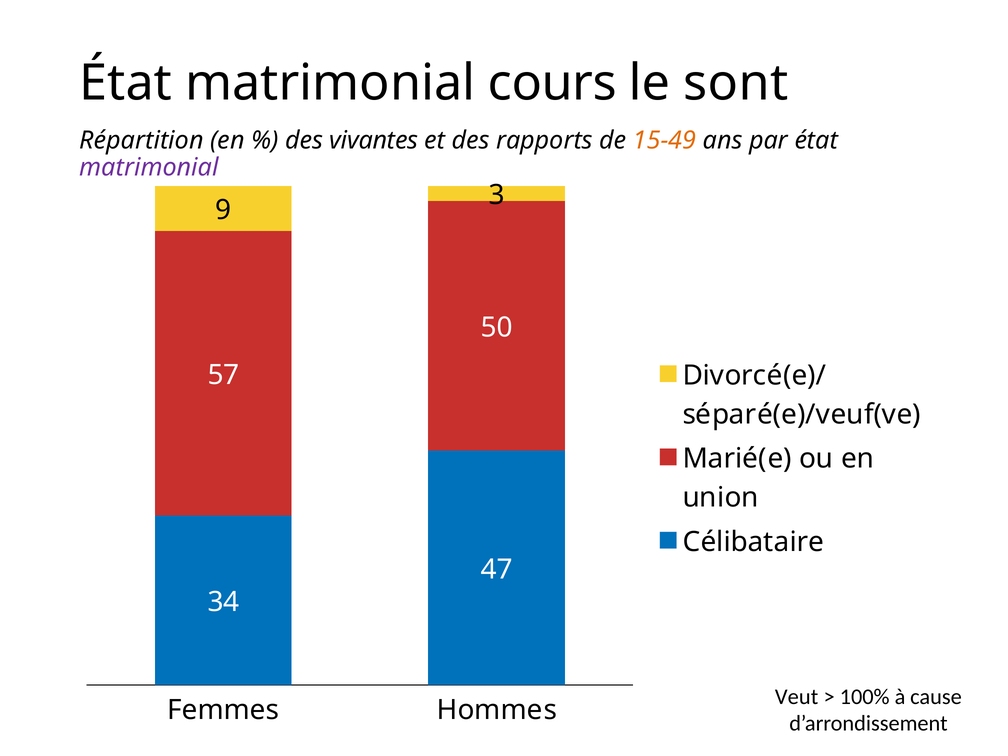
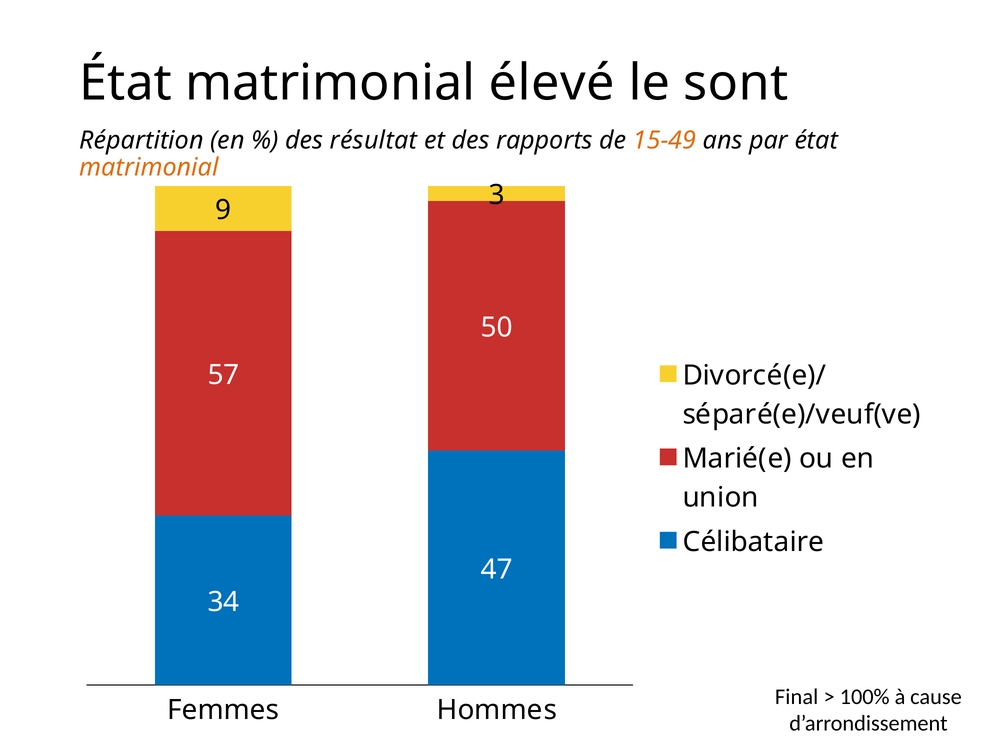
cours: cours -> élevé
vivantes: vivantes -> résultat
matrimonial at (149, 168) colour: purple -> orange
Veut: Veut -> Final
